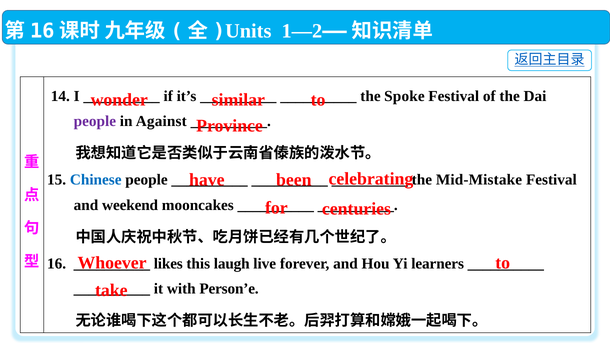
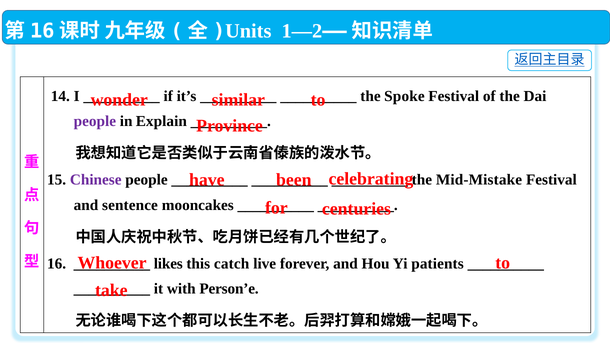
Against: Against -> Explain
Chinese colour: blue -> purple
weekend: weekend -> sentence
laugh: laugh -> catch
learners: learners -> patients
